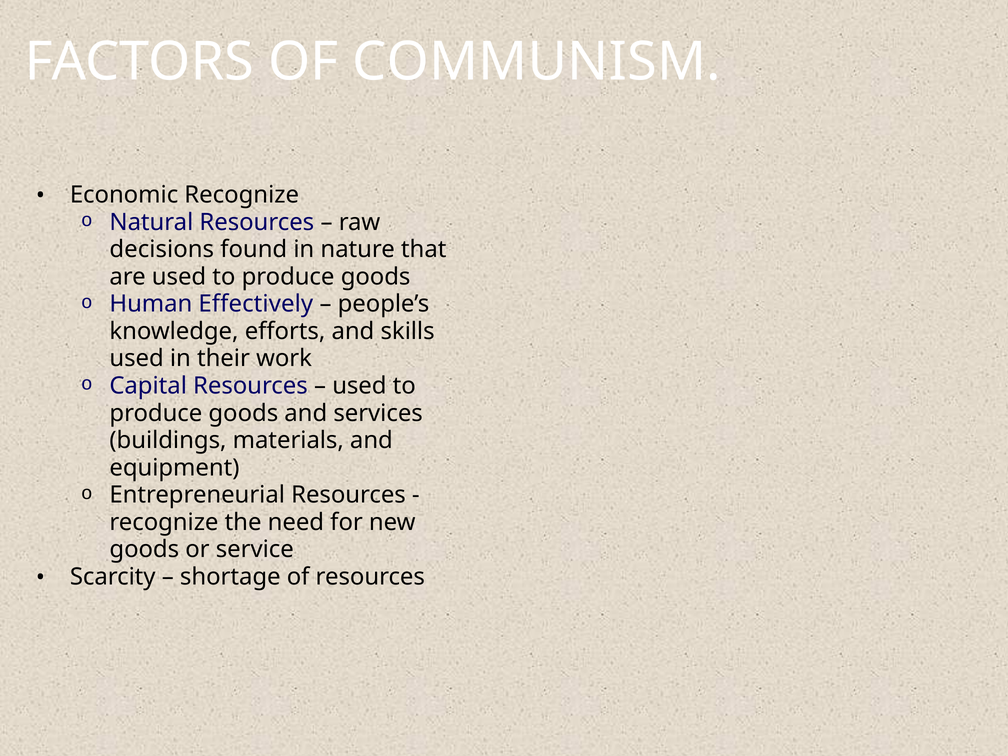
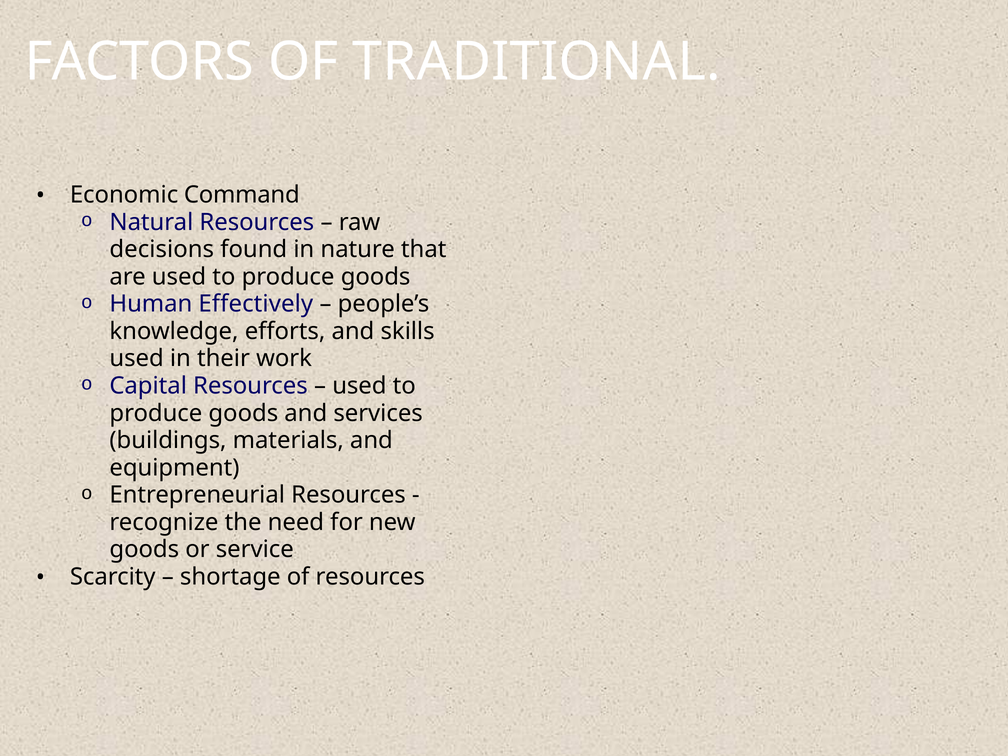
COMMUNISM: COMMUNISM -> TRADITIONAL
Economic Recognize: Recognize -> Command
